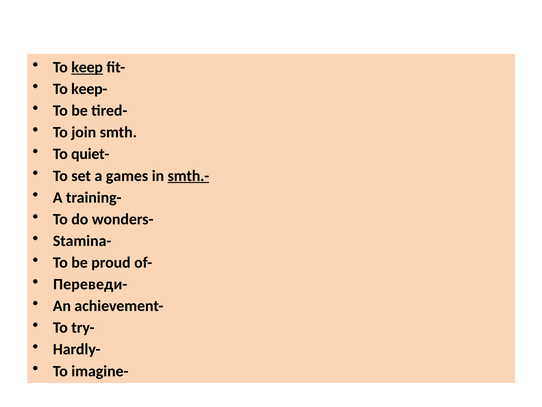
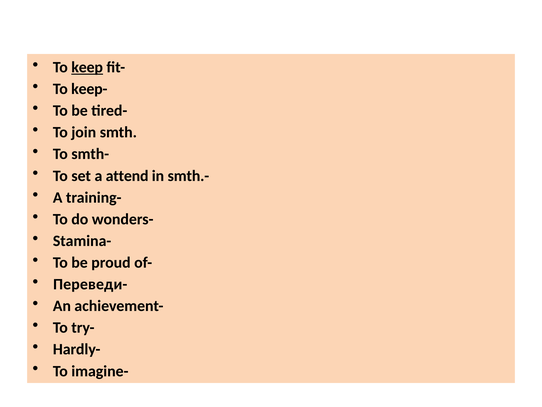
quiet-: quiet- -> smth-
games: games -> attend
smth.- underline: present -> none
